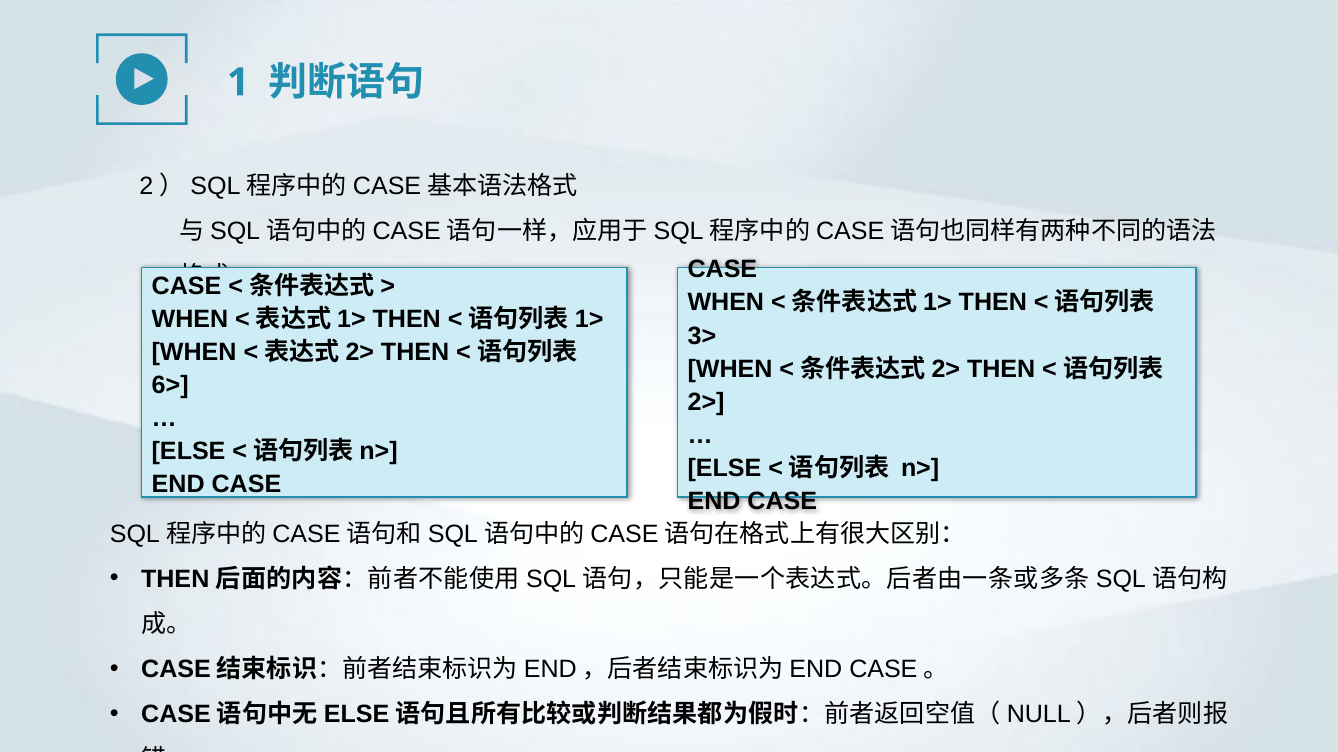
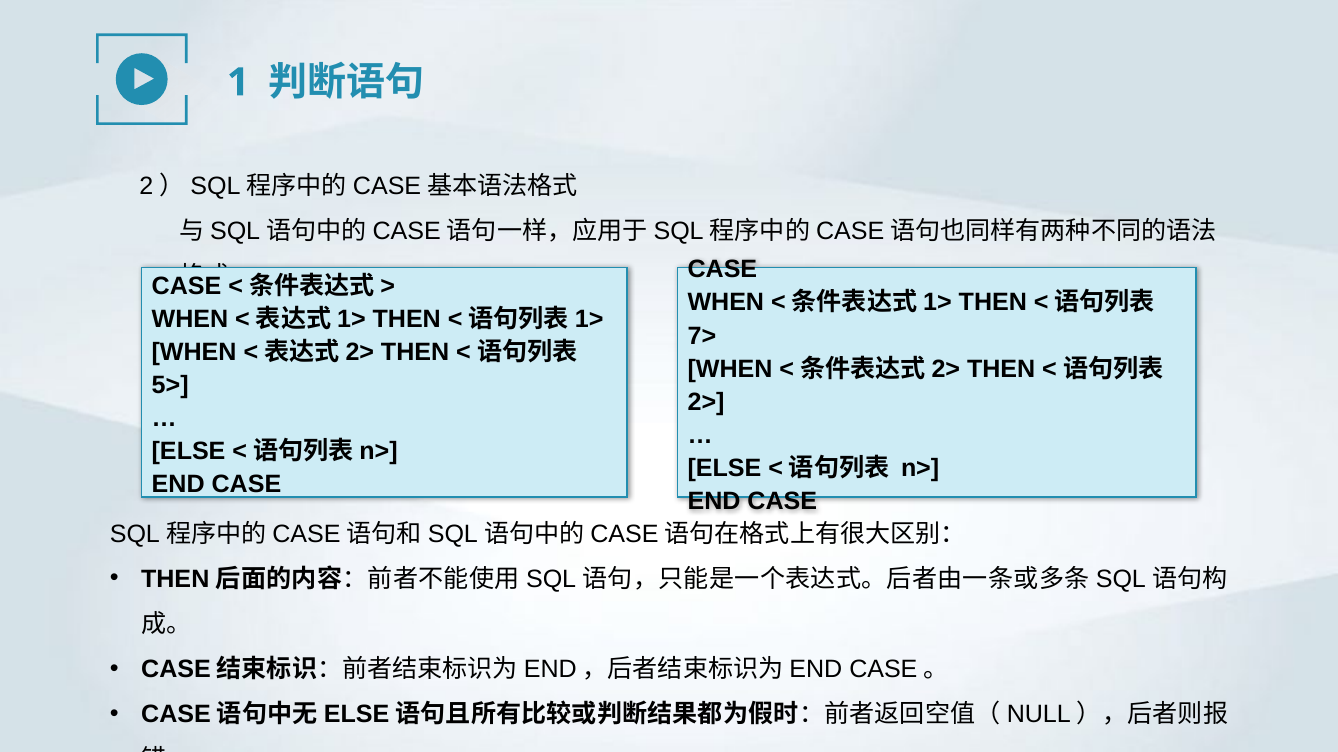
3>: 3> -> 7>
6>: 6> -> 5>
